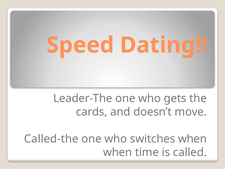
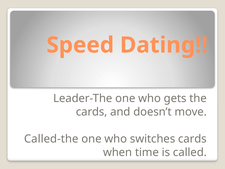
switches when: when -> cards
